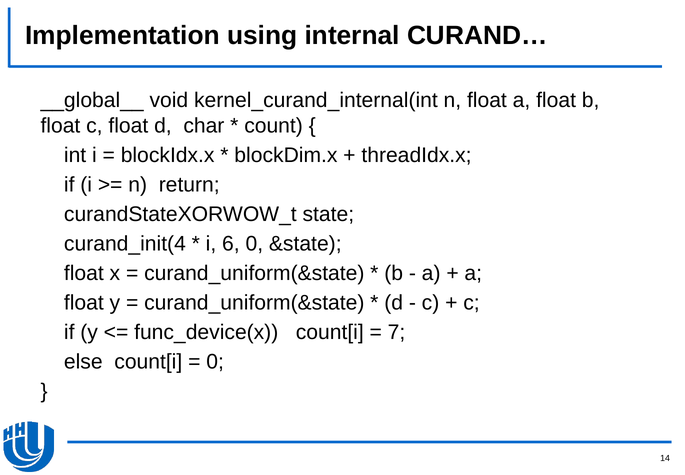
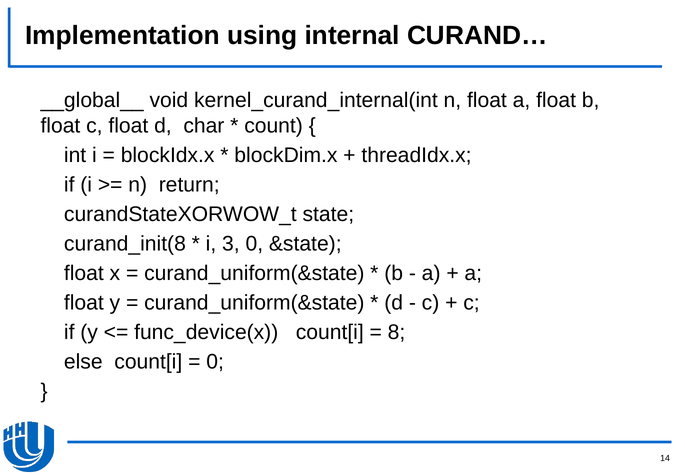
curand_init(4: curand_init(4 -> curand_init(8
6: 6 -> 3
7: 7 -> 8
